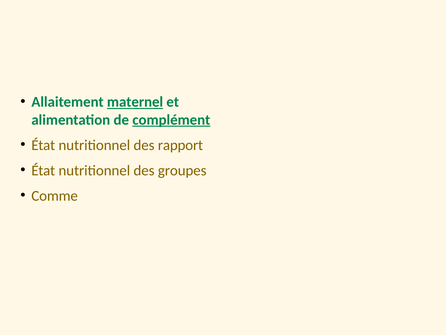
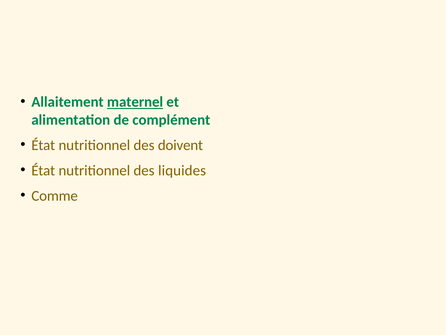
complément underline: present -> none
rapport: rapport -> doivent
groupes: groupes -> liquides
